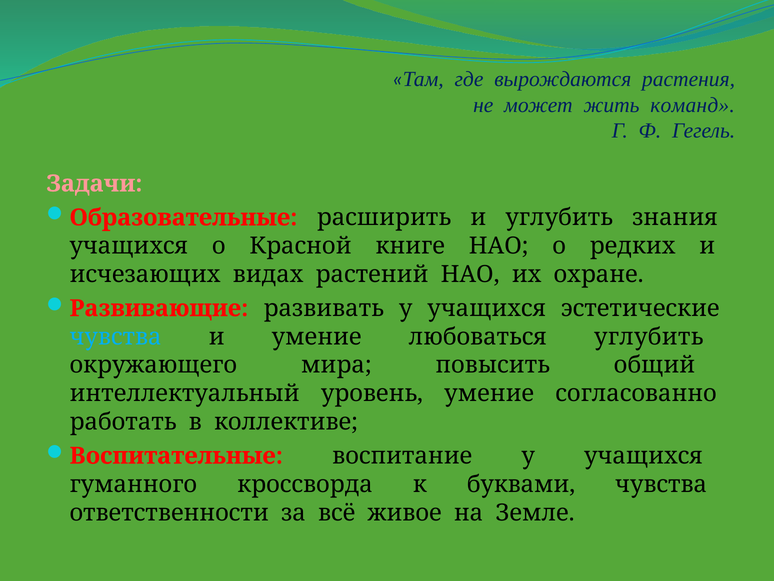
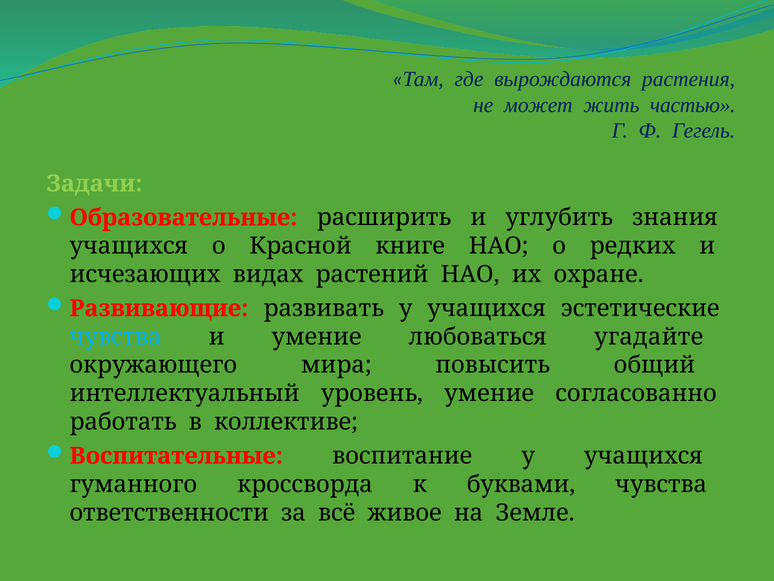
команд: команд -> частью
Задачи colour: pink -> light green
любоваться углубить: углубить -> угадайте
